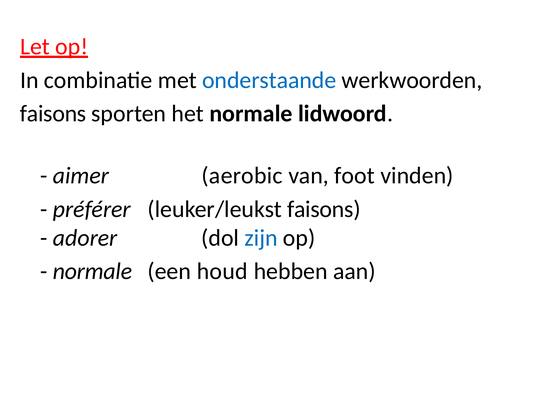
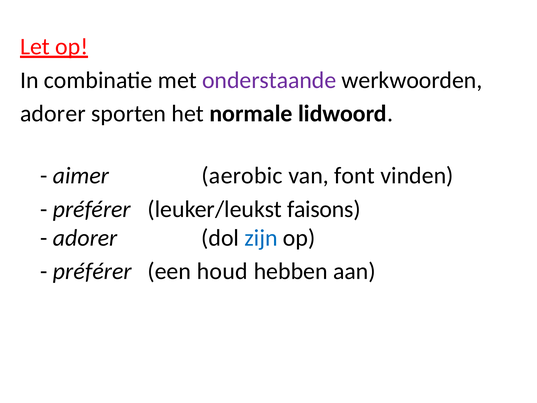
onderstaande colour: blue -> purple
faisons at (53, 114): faisons -> adorer
foot: foot -> font
normale at (93, 271): normale -> préférer
